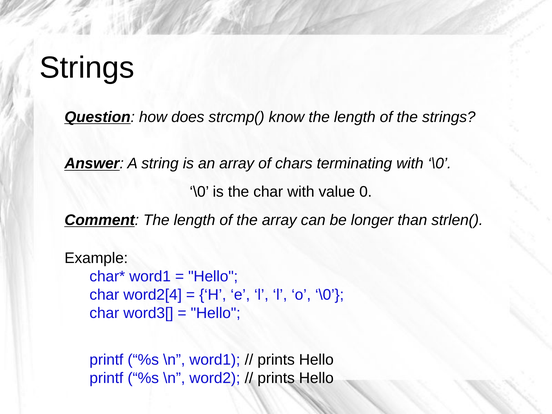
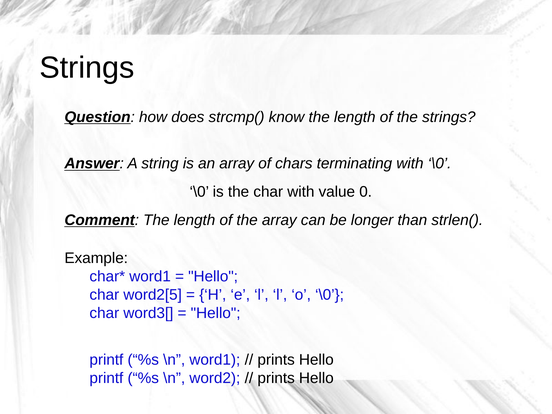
word2[4: word2[4 -> word2[5
